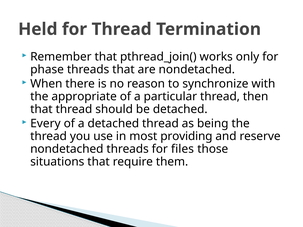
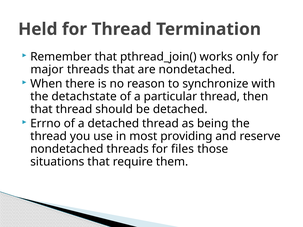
phase: phase -> major
appropriate: appropriate -> detachstate
Every: Every -> Errno
